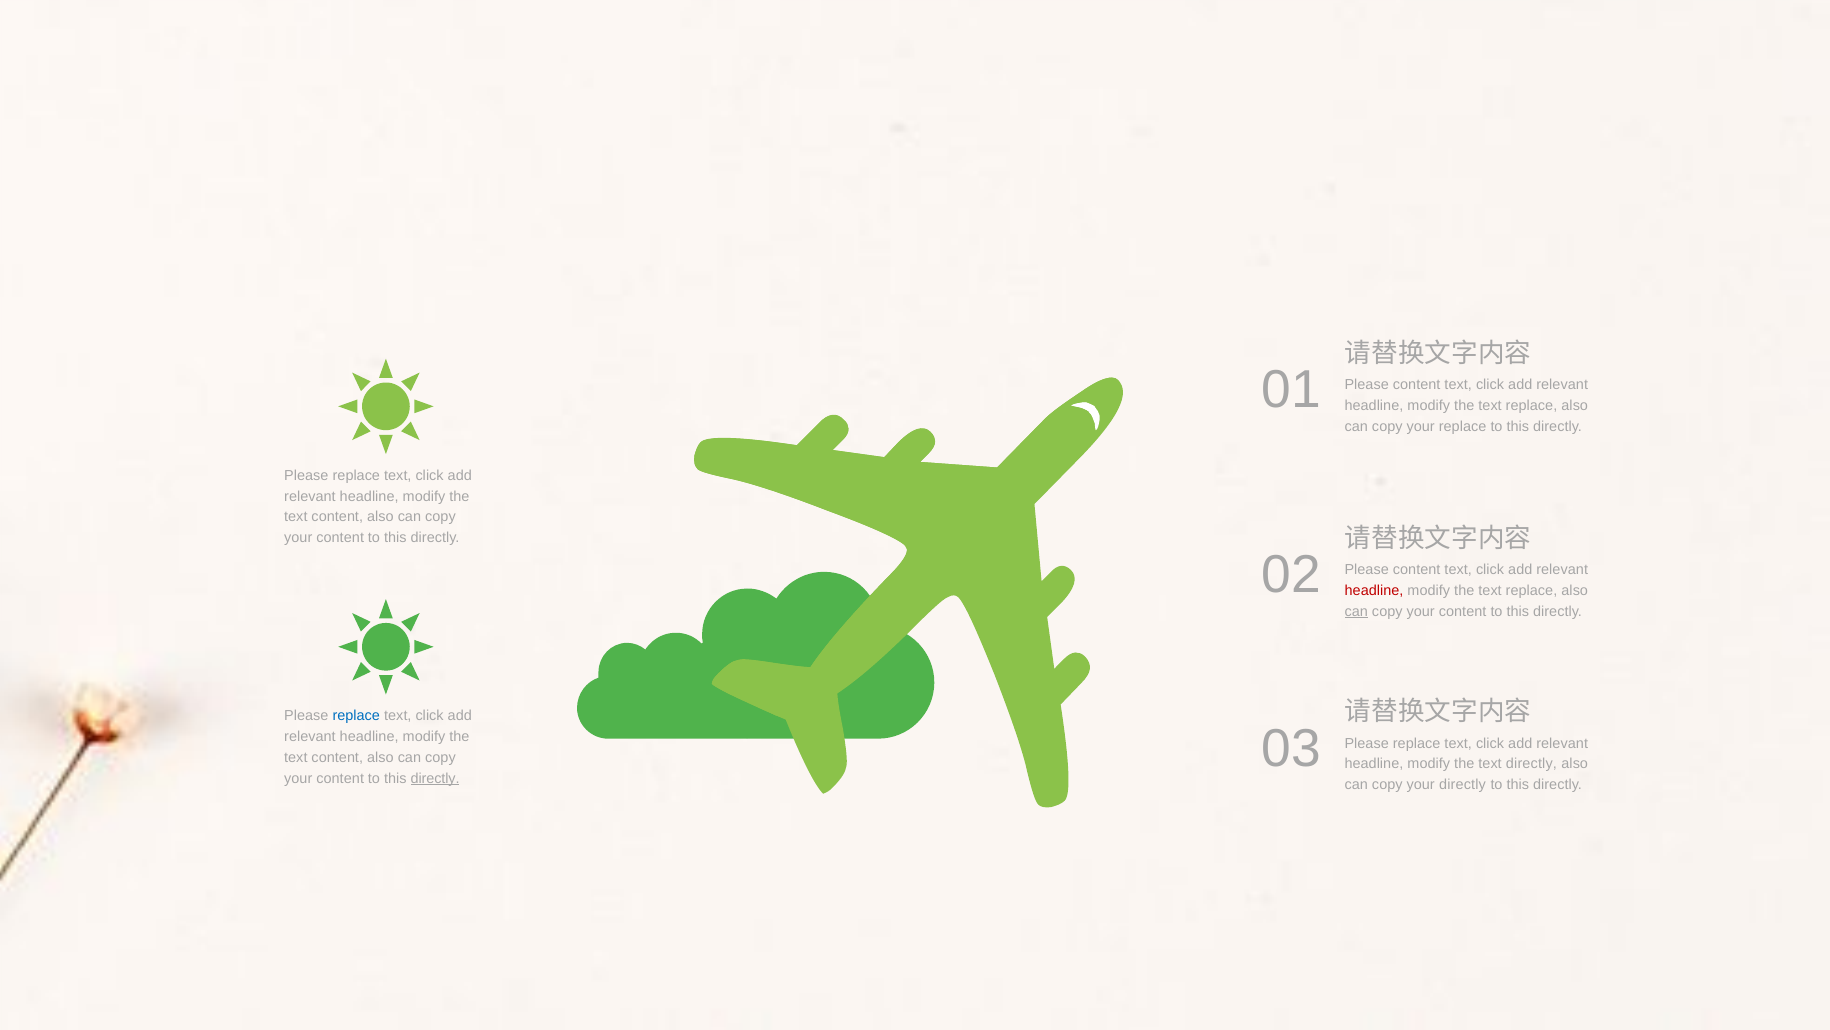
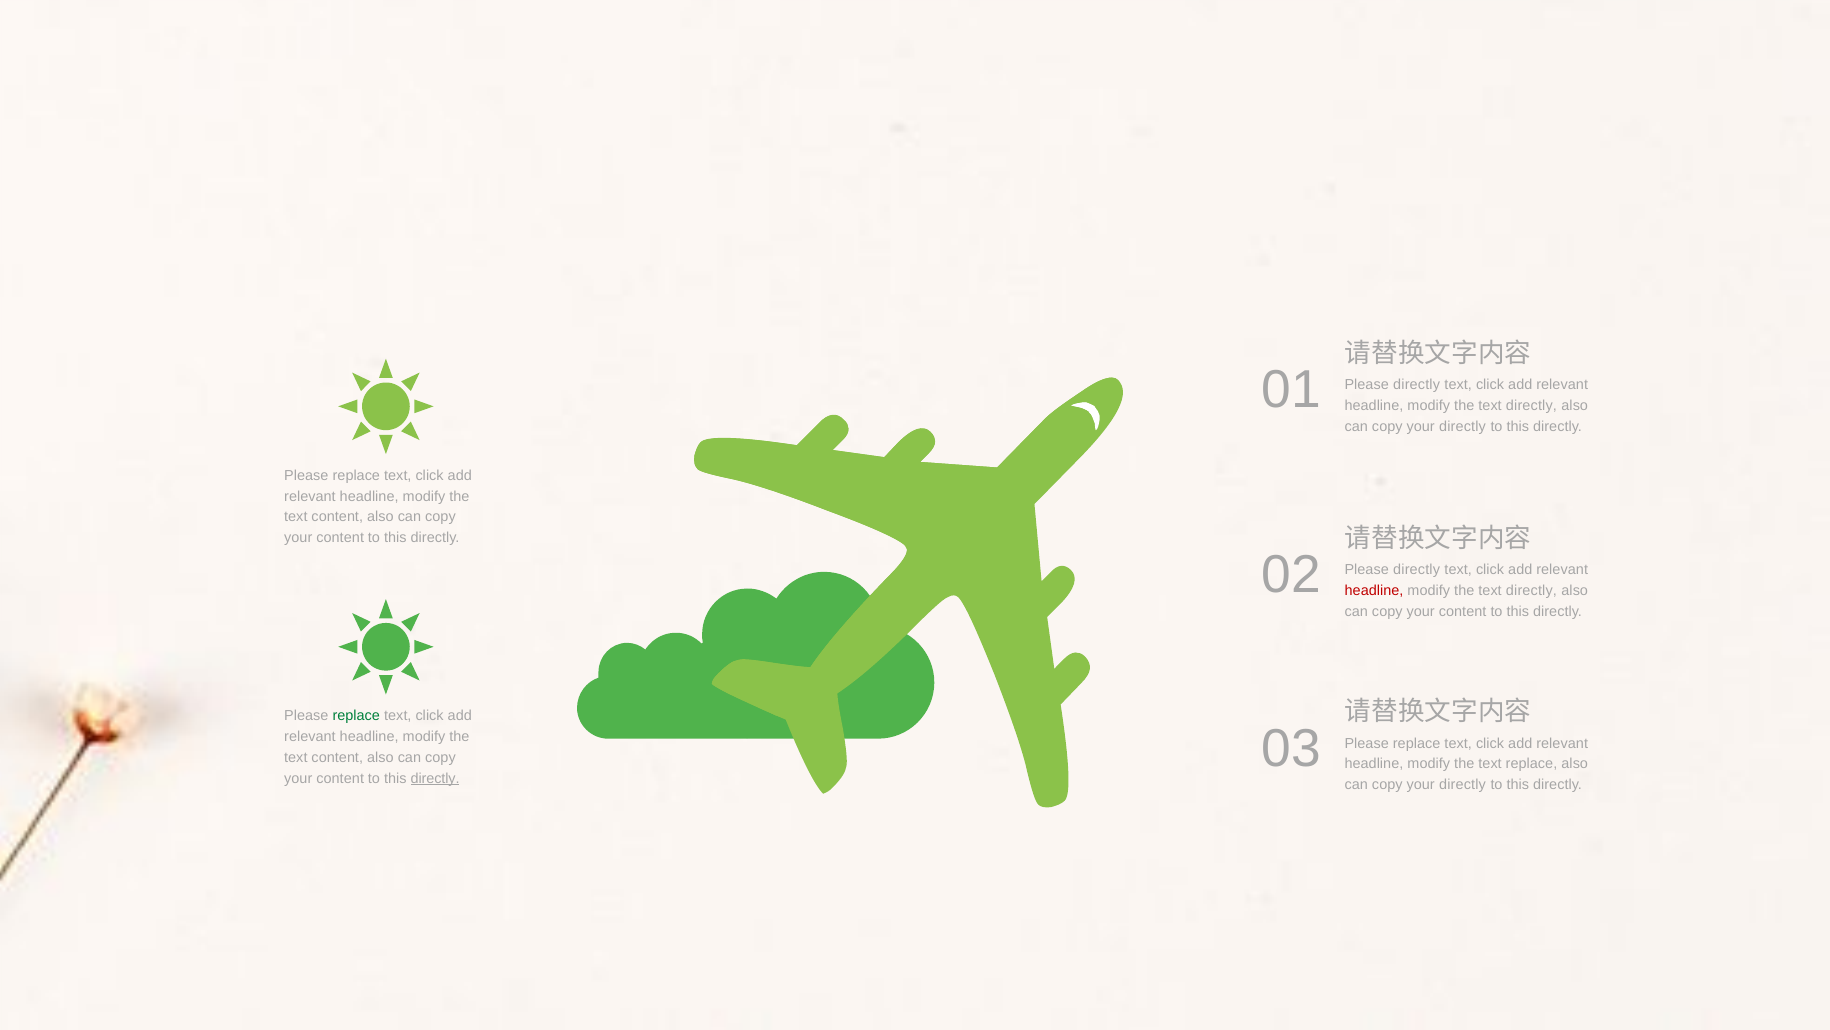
01 Please content: content -> directly
replace at (1531, 405): replace -> directly
replace at (1463, 426): replace -> directly
02 Please content: content -> directly
replace at (1531, 590): replace -> directly
can at (1356, 611) underline: present -> none
replace at (356, 716) colour: blue -> green
text directly: directly -> replace
